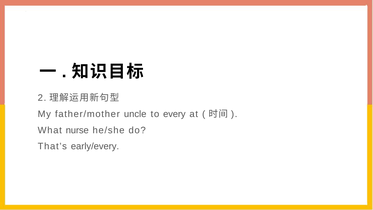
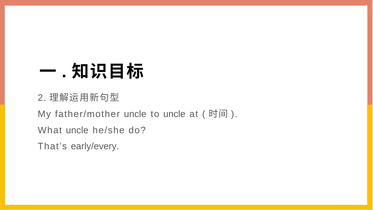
to every: every -> uncle
What nurse: nurse -> uncle
